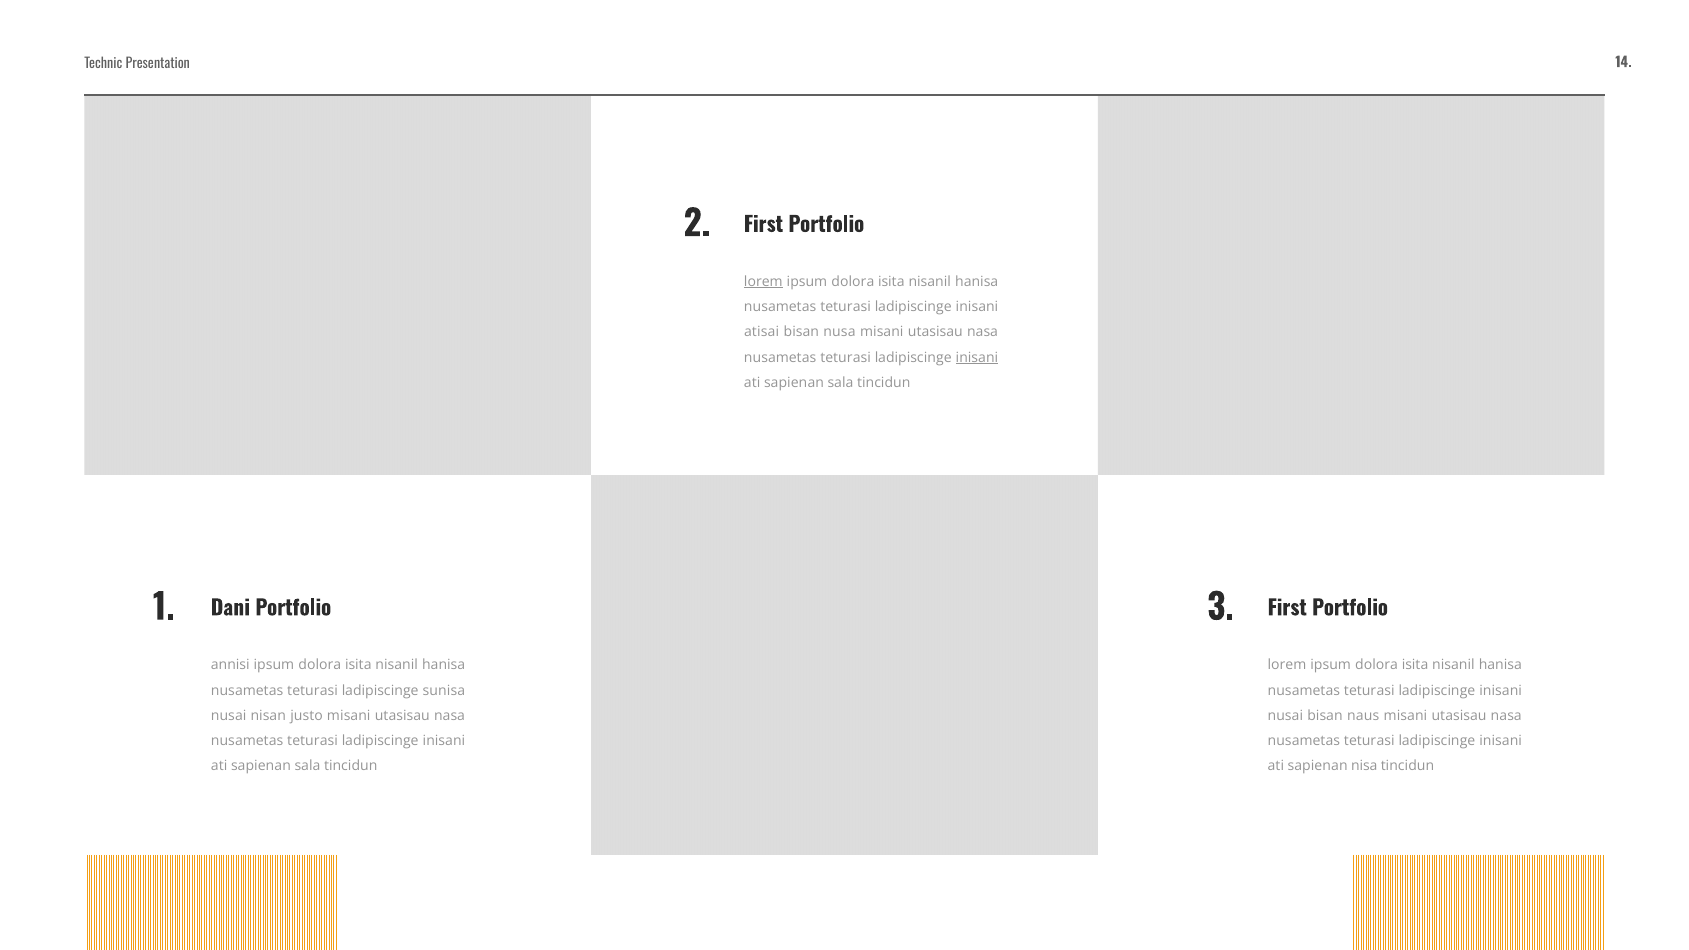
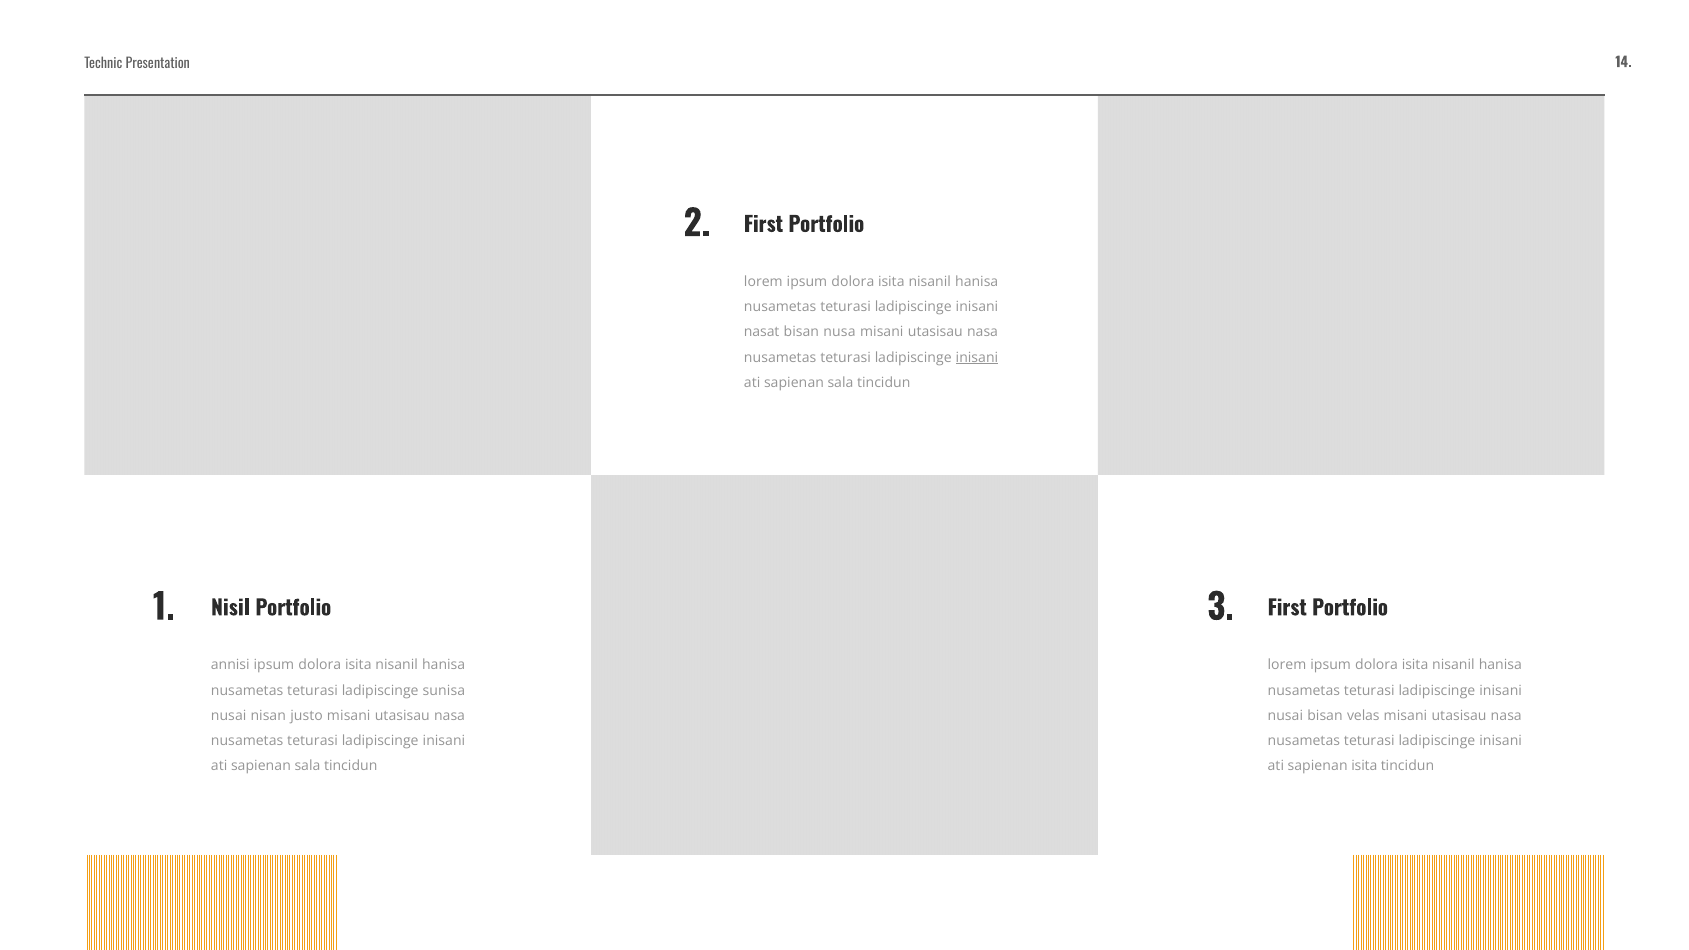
lorem at (763, 282) underline: present -> none
atisai: atisai -> nasat
Dani: Dani -> Nisil
naus: naus -> velas
sapienan nisa: nisa -> isita
